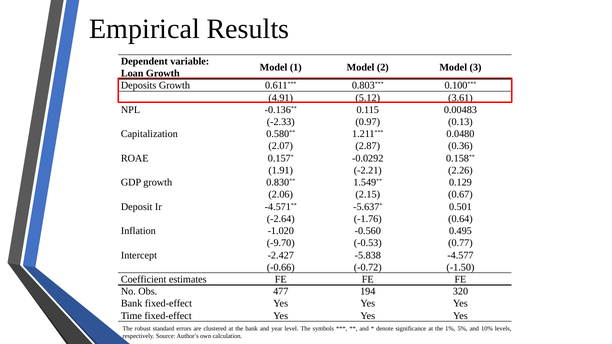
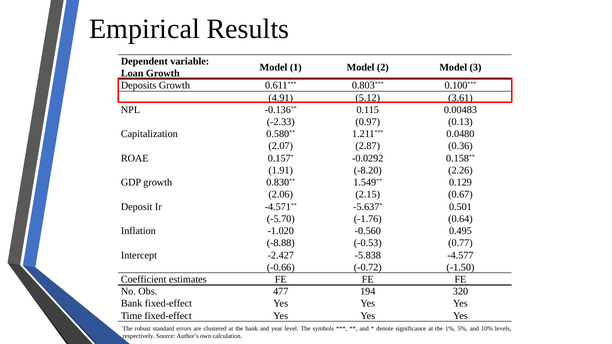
-2.21: -2.21 -> -8.20
-2.64: -2.64 -> -5.70
-9.70: -9.70 -> -8.88
